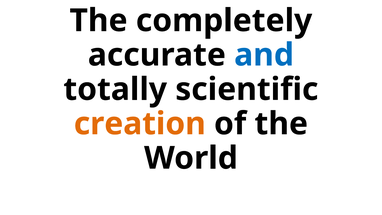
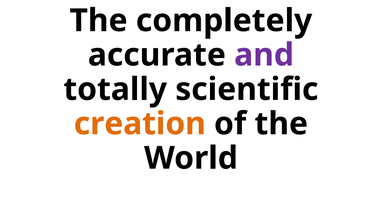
and colour: blue -> purple
